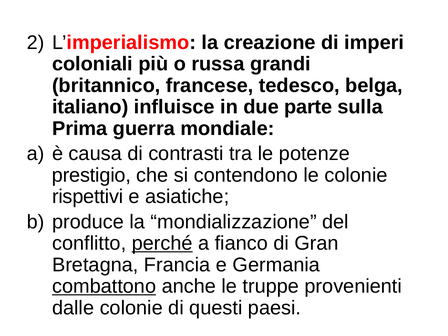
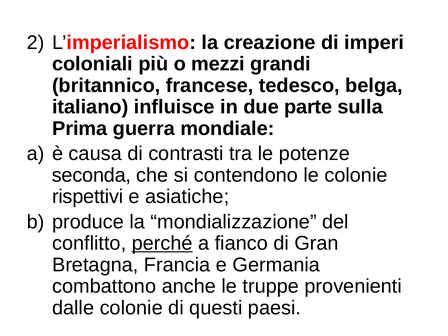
russa: russa -> mezzi
prestigio: prestigio -> seconda
combattono underline: present -> none
